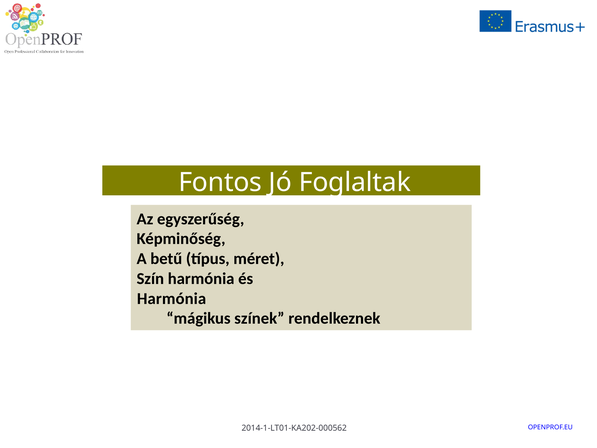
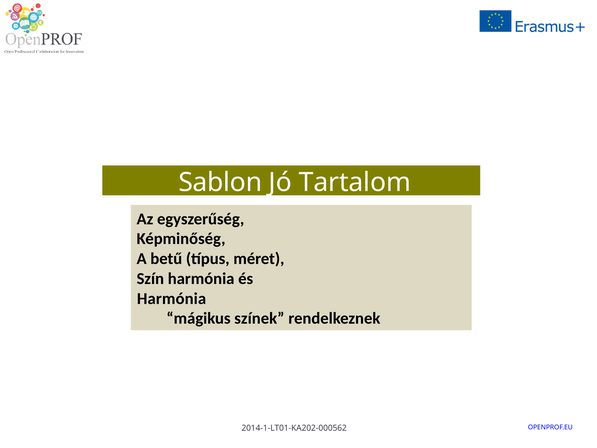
Fontos: Fontos -> Sablon
Foglaltak: Foglaltak -> Tartalom
